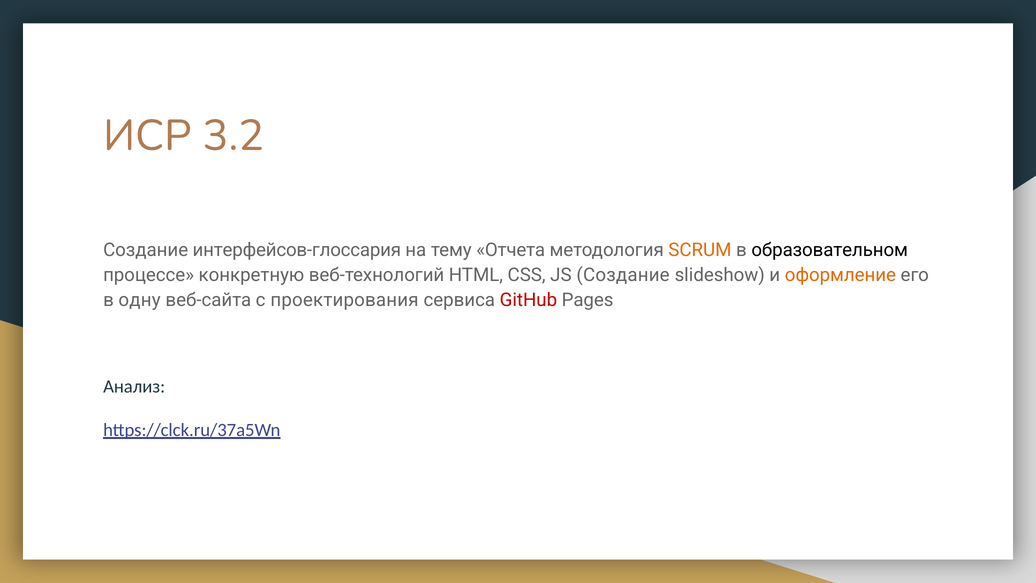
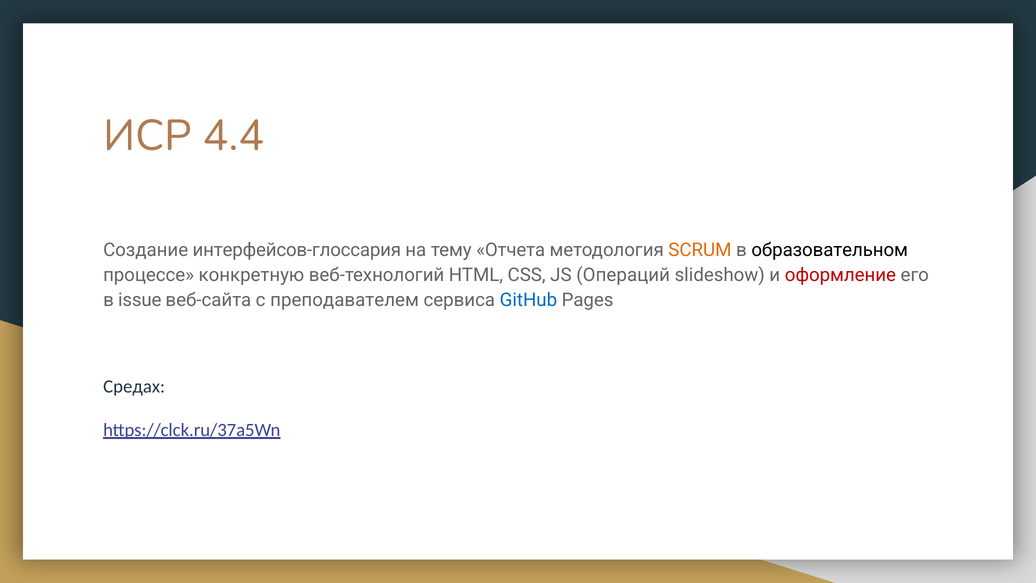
3.2: 3.2 -> 4.4
JS Создание: Создание -> Операций
оформление colour: orange -> red
одну: одну -> issue
проектирования: проектирования -> преподавателем
GitHub colour: red -> blue
Анализ: Анализ -> Средах
